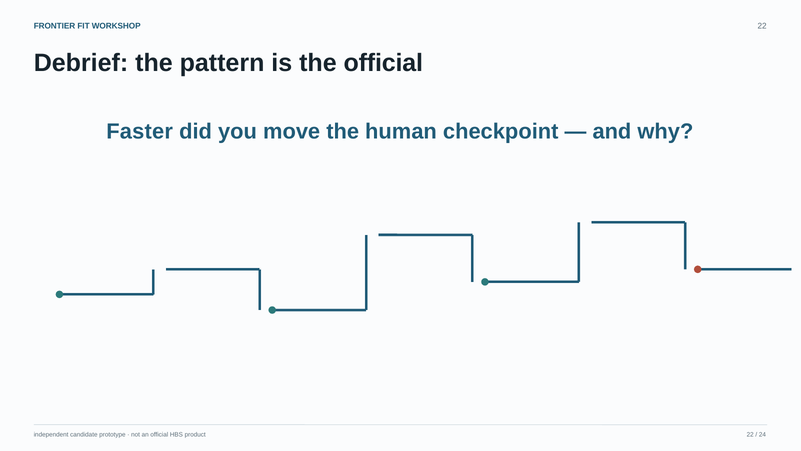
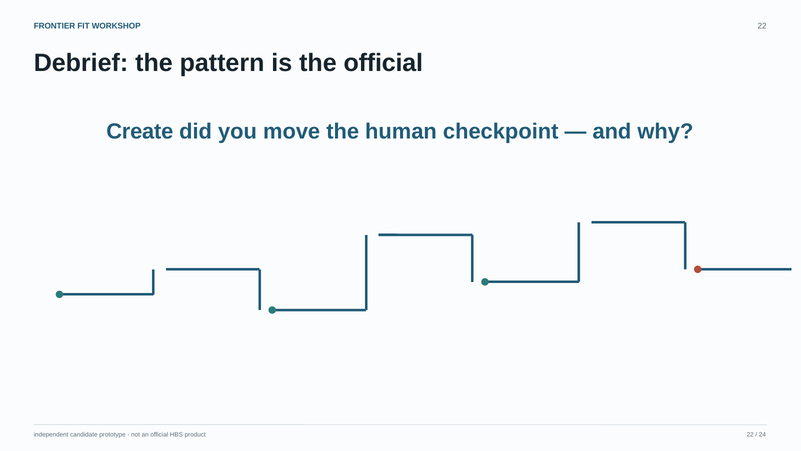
Faster: Faster -> Create
